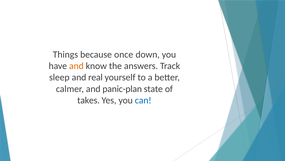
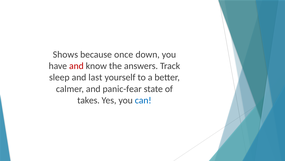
Things: Things -> Shows
and at (76, 66) colour: orange -> red
real: real -> last
panic-plan: panic-plan -> panic-fear
